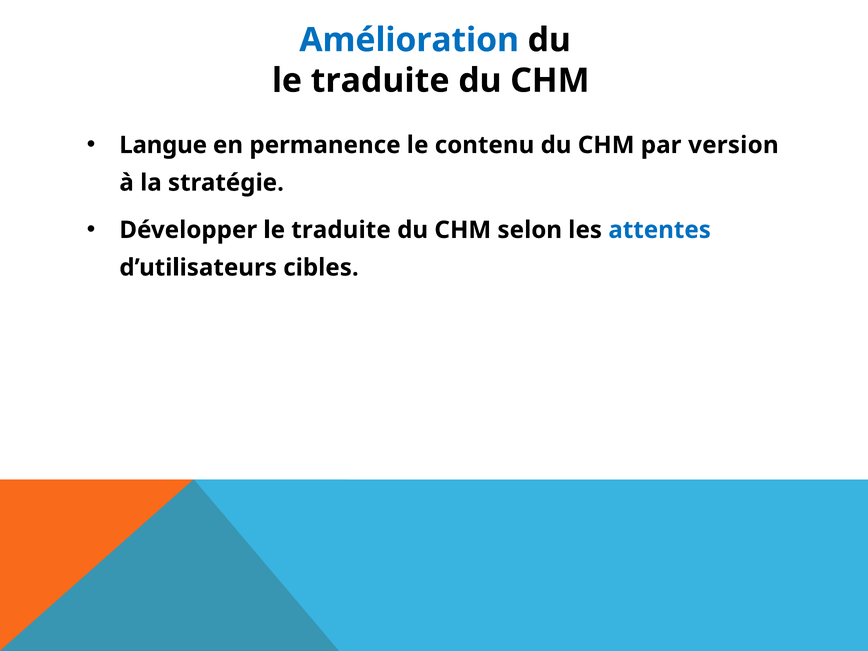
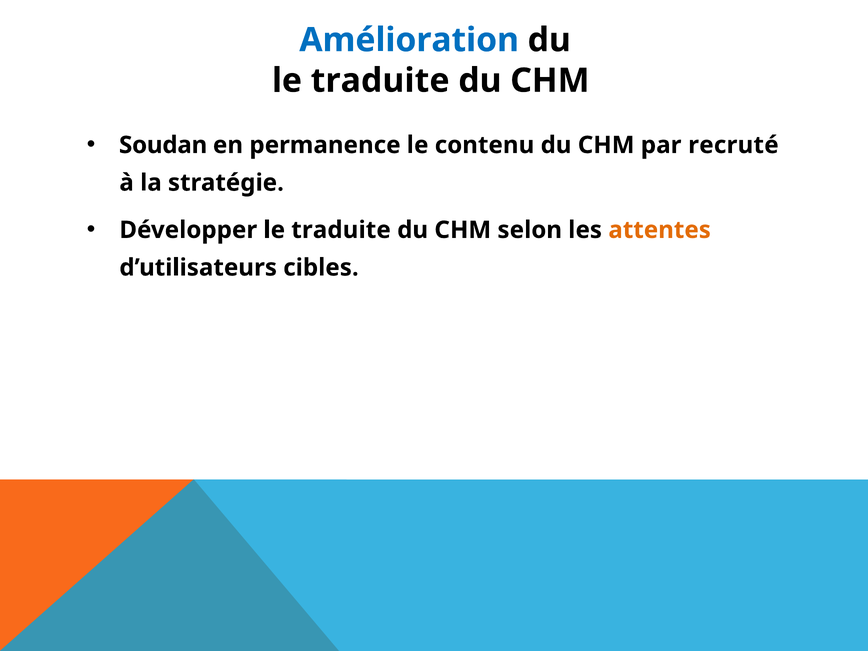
Langue: Langue -> Soudan
version: version -> recruté
attentes colour: blue -> orange
